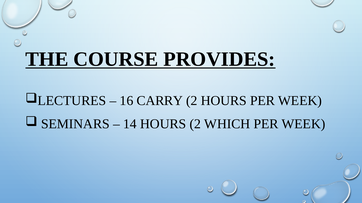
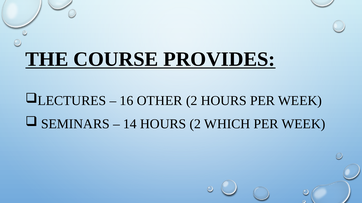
CARRY: CARRY -> OTHER
